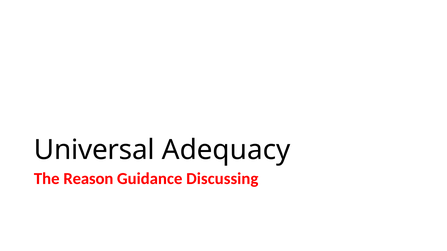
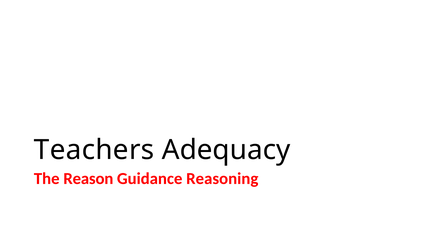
Universal: Universal -> Teachers
Discussing: Discussing -> Reasoning
